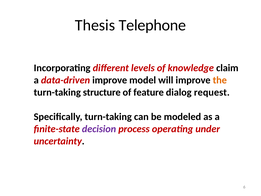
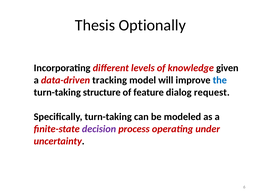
Telephone: Telephone -> Optionally
claim: claim -> given
data-driven improve: improve -> tracking
the colour: orange -> blue
